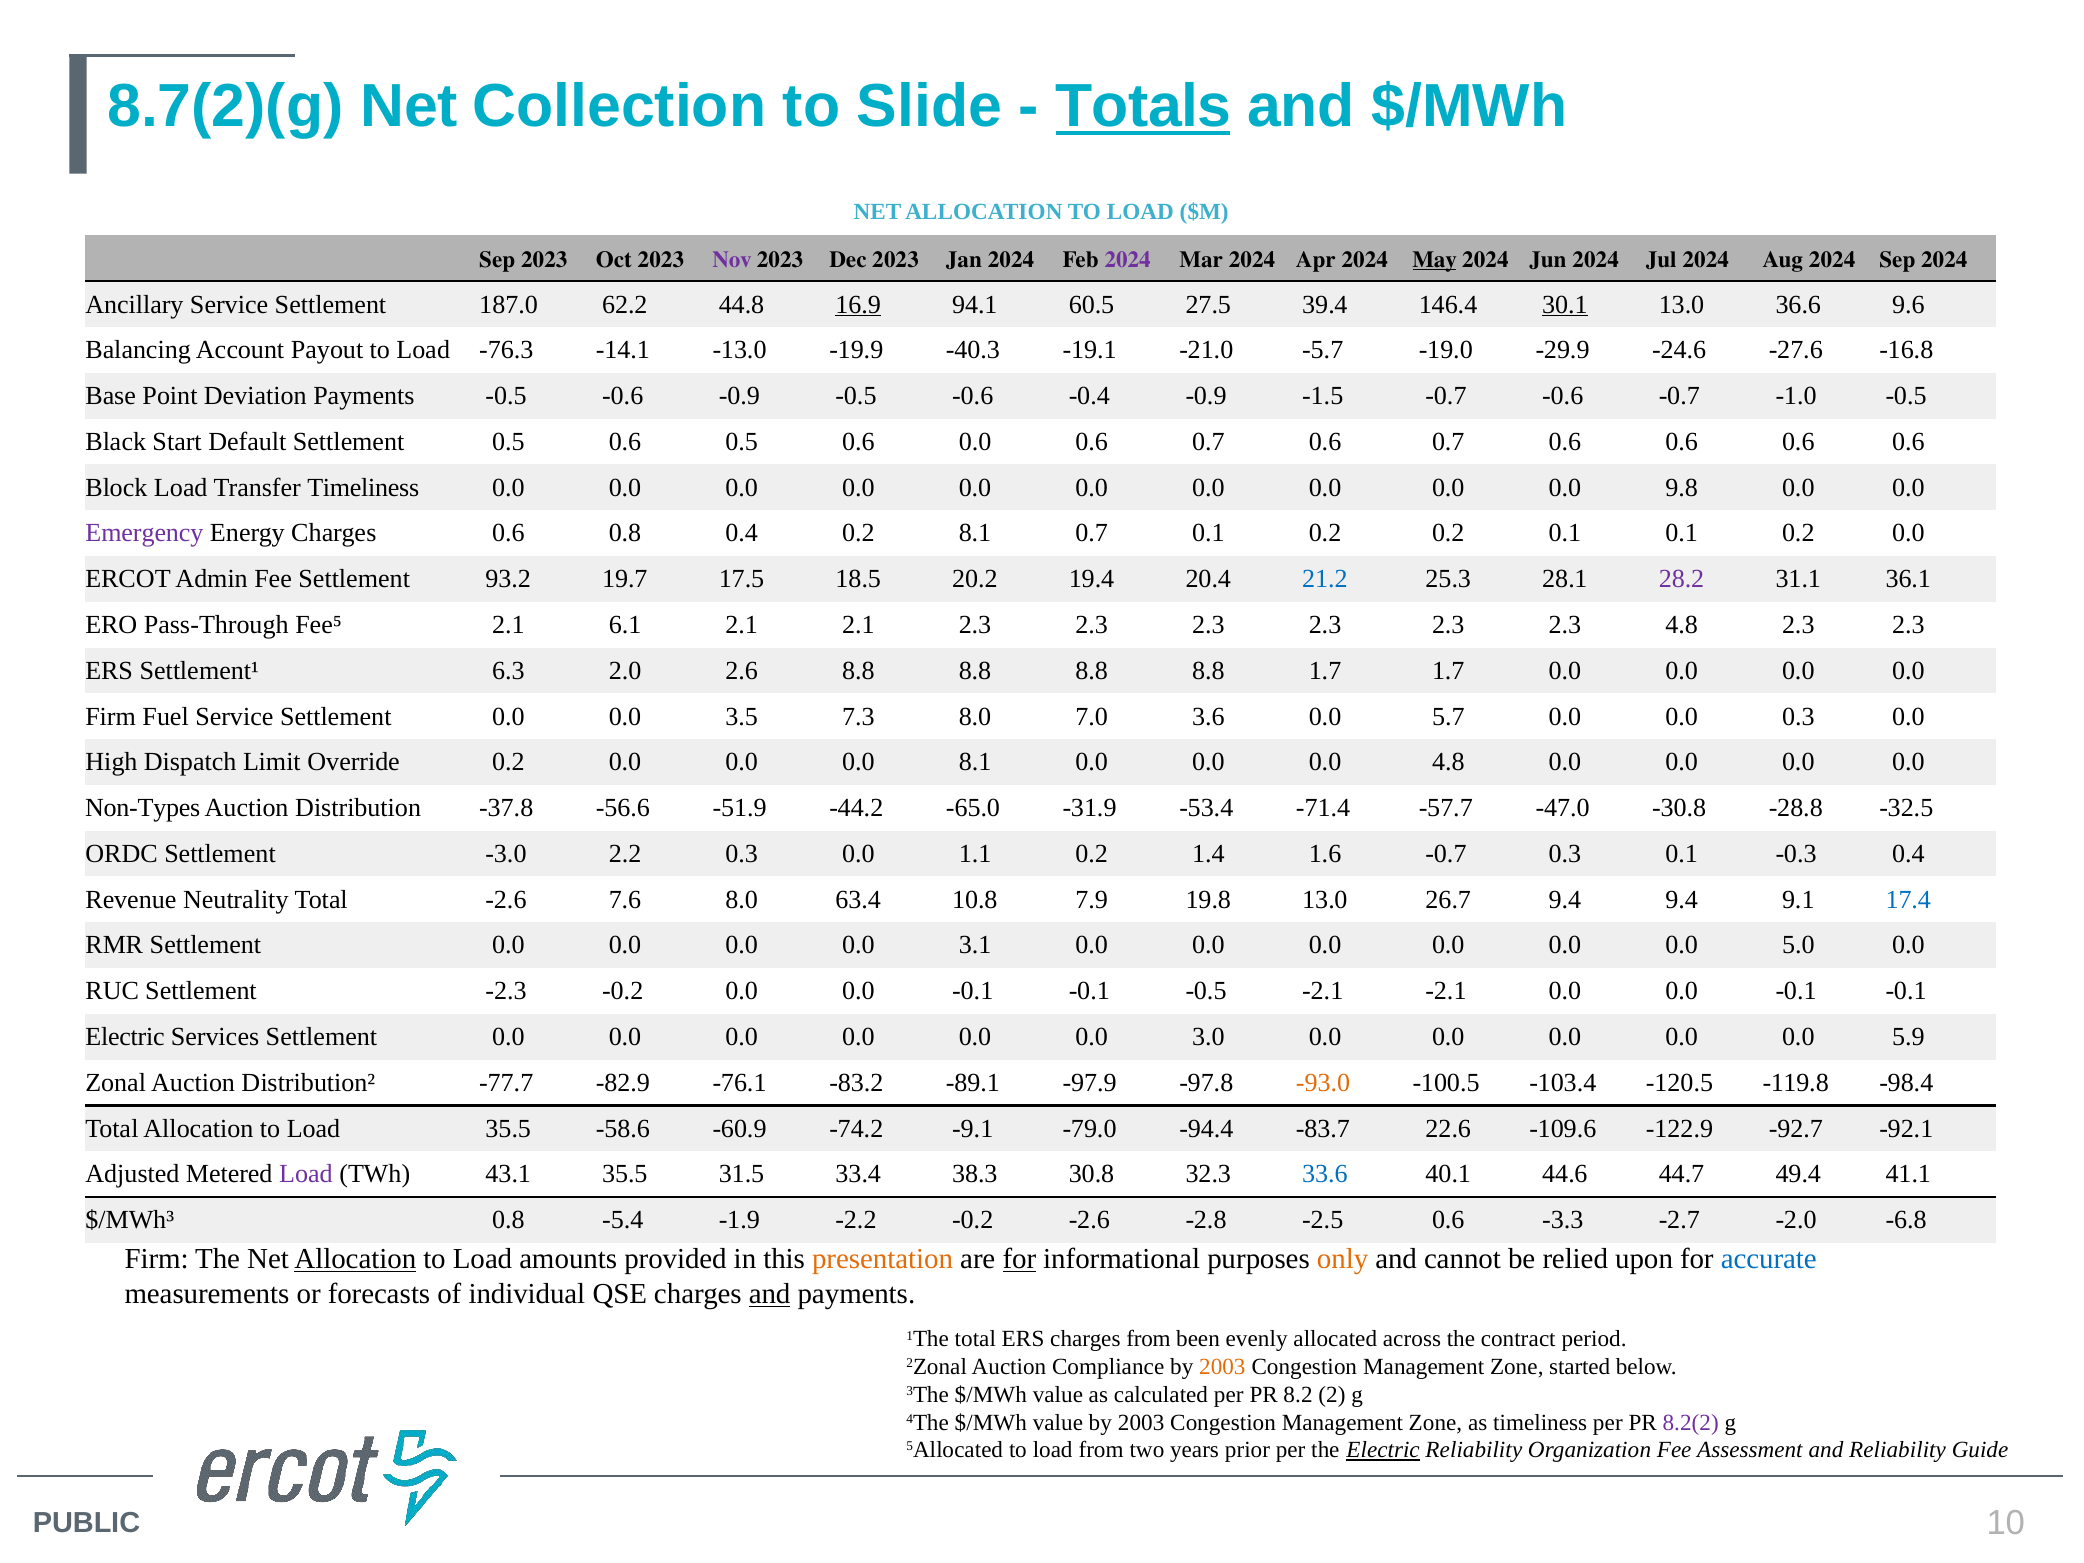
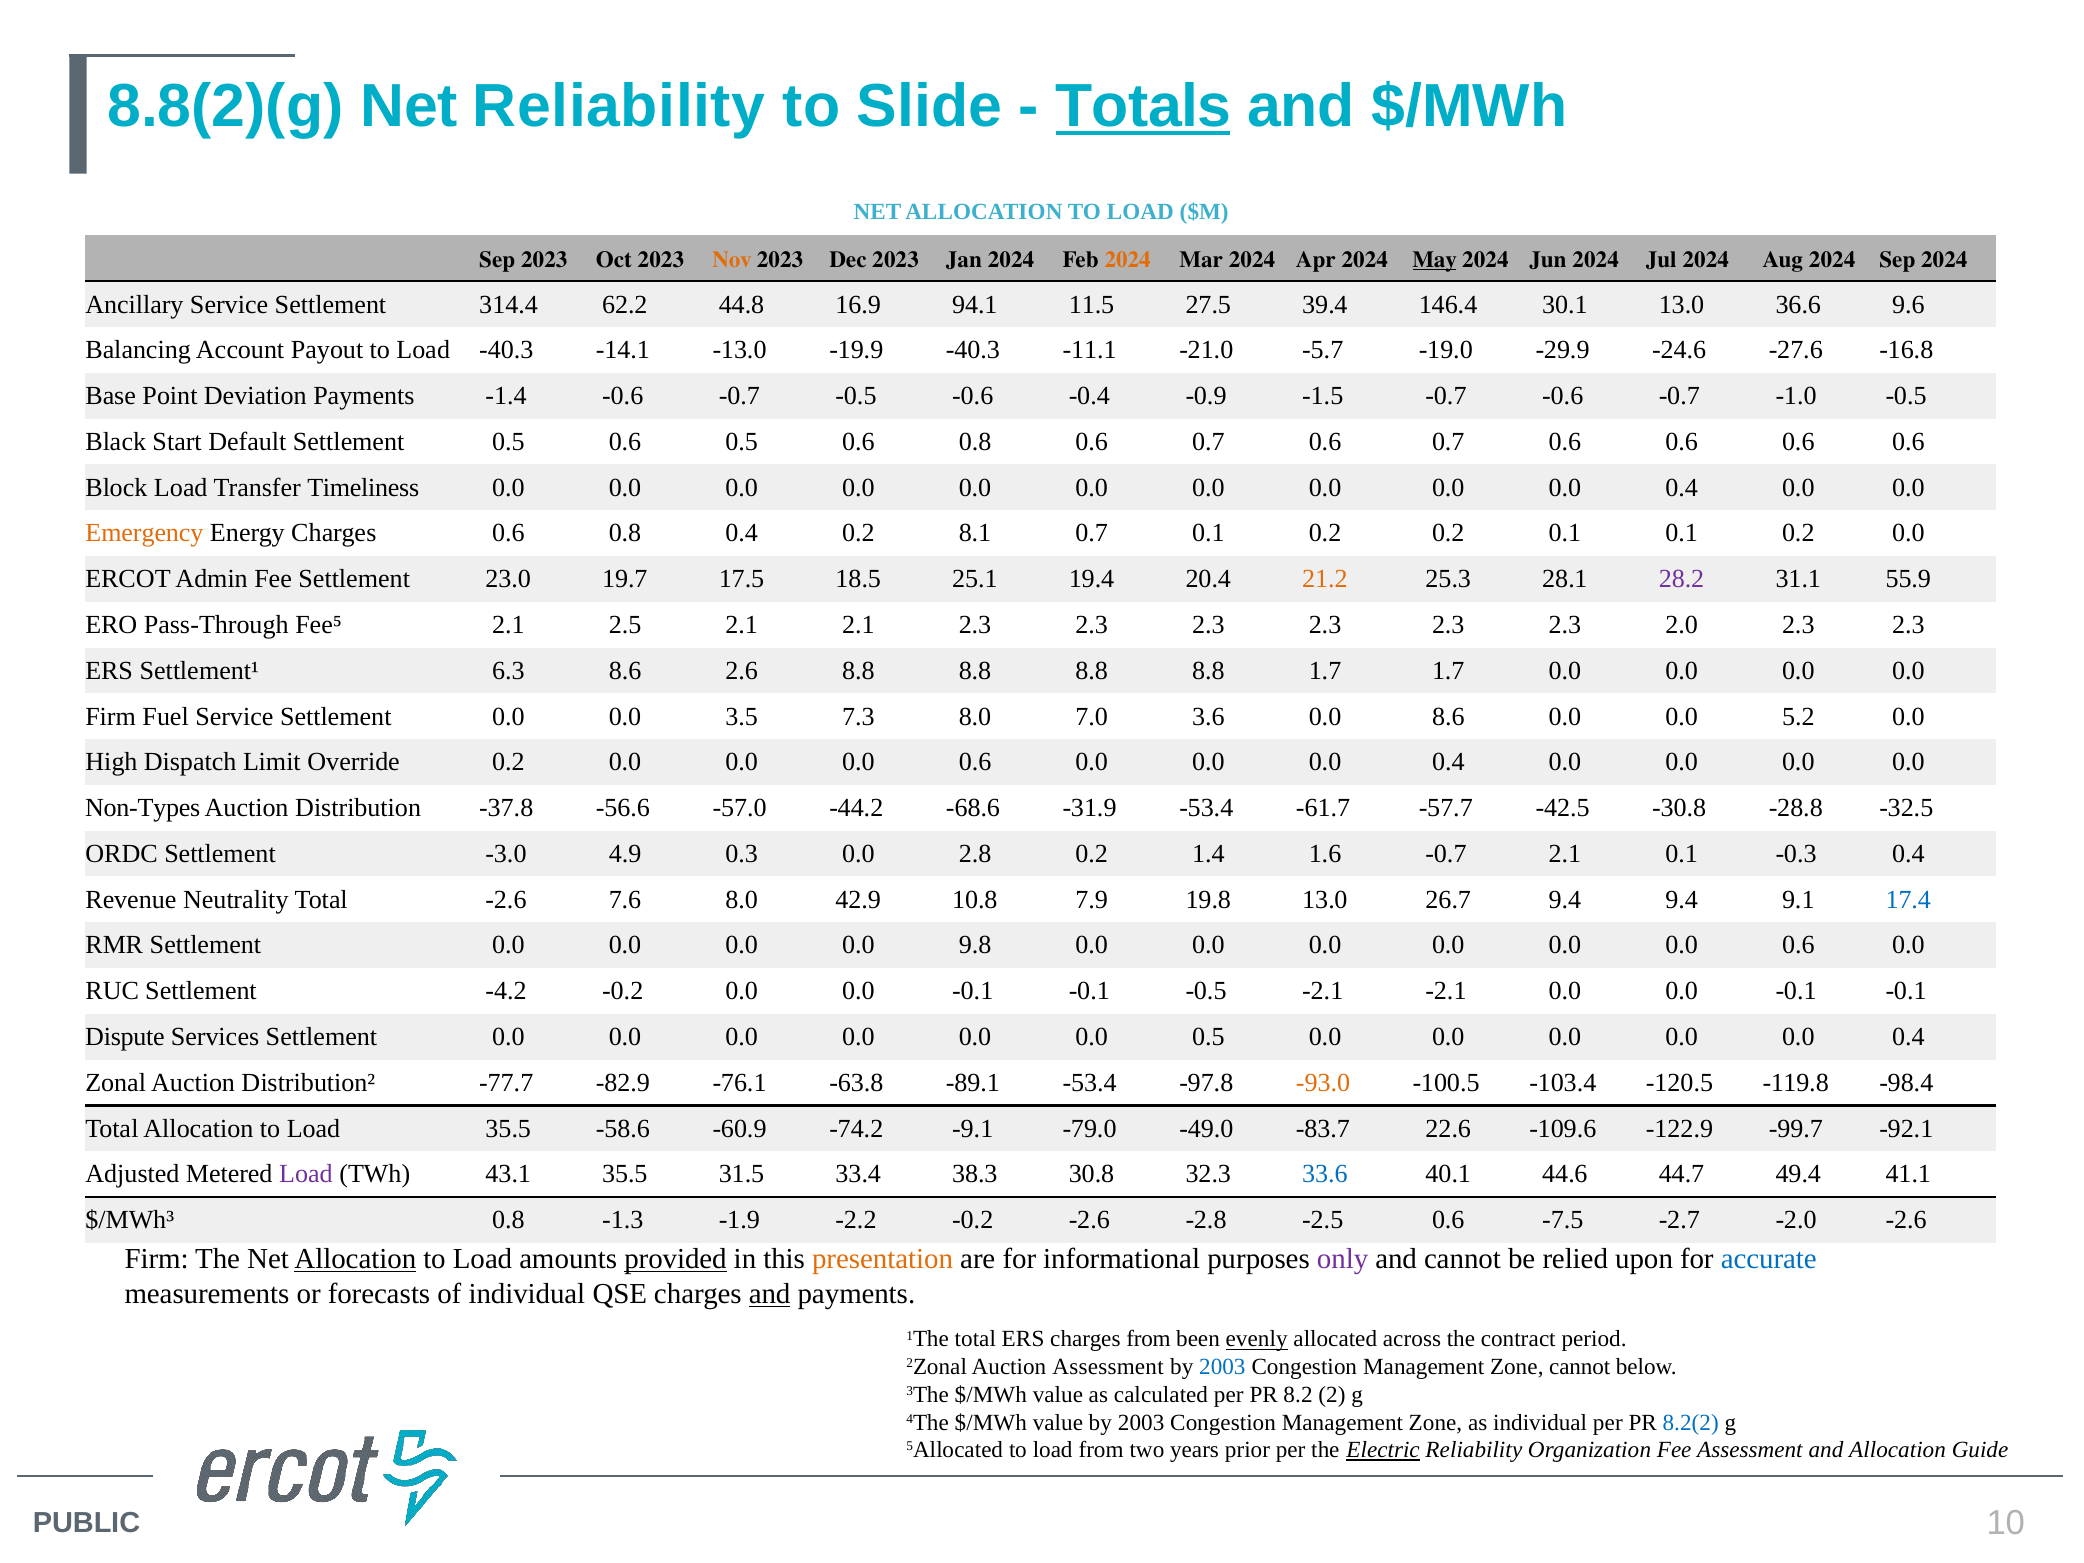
8.7(2)(g: 8.7(2)(g -> 8.8(2)(g
Net Collection: Collection -> Reliability
Nov colour: purple -> orange
2024 at (1128, 260) colour: purple -> orange
187.0: 187.0 -> 314.4
16.9 underline: present -> none
60.5: 60.5 -> 11.5
30.1 underline: present -> none
Load -76.3: -76.3 -> -40.3
-19.1: -19.1 -> -11.1
Payments -0.5: -0.5 -> -1.4
-0.9 at (739, 396): -0.9 -> -0.7
0.5 0.6 0.0: 0.0 -> 0.8
9.8 at (1682, 488): 9.8 -> 0.4
Emergency colour: purple -> orange
93.2: 93.2 -> 23.0
20.2: 20.2 -> 25.1
21.2 colour: blue -> orange
36.1: 36.1 -> 55.9
6.1: 6.1 -> 2.5
2.3 4.8: 4.8 -> 2.0
6.3 2.0: 2.0 -> 8.6
0.0 5.7: 5.7 -> 8.6
0.0 0.3: 0.3 -> 5.2
8.1 at (975, 762): 8.1 -> 0.6
4.8 at (1448, 762): 4.8 -> 0.4
-51.9: -51.9 -> -57.0
-65.0: -65.0 -> -68.6
-71.4: -71.4 -> -61.7
-47.0: -47.0 -> -42.5
2.2: 2.2 -> 4.9
1.1: 1.1 -> 2.8
-0.7 0.3: 0.3 -> 2.1
63.4: 63.4 -> 42.9
3.1: 3.1 -> 9.8
5.0 at (1798, 945): 5.0 -> 0.6
-2.3: -2.3 -> -4.2
Electric at (125, 1037): Electric -> Dispute
0.0 3.0: 3.0 -> 0.5
5.9 at (1908, 1037): 5.9 -> 0.4
-83.2: -83.2 -> -63.8
-89.1 -97.9: -97.9 -> -53.4
-94.4: -94.4 -> -49.0
-92.7: -92.7 -> -99.7
-5.4: -5.4 -> -1.3
-3.3: -3.3 -> -7.5
-2.0 -6.8: -6.8 -> -2.6
provided underline: none -> present
for at (1019, 1259) underline: present -> none
only colour: orange -> purple
evenly underline: none -> present
Auction Compliance: Compliance -> Assessment
2003 at (1222, 1367) colour: orange -> blue
Zone started: started -> cannot
as timeliness: timeliness -> individual
8.2(2 colour: purple -> blue
and Reliability: Reliability -> Allocation
